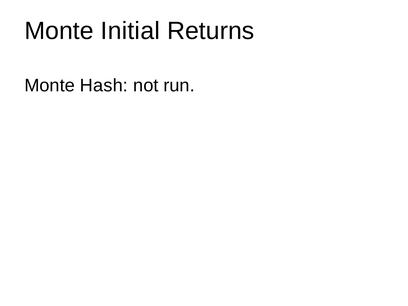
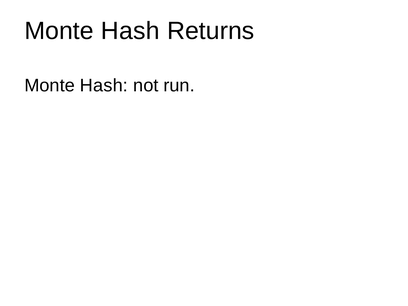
Initial at (130, 31): Initial -> Hash
